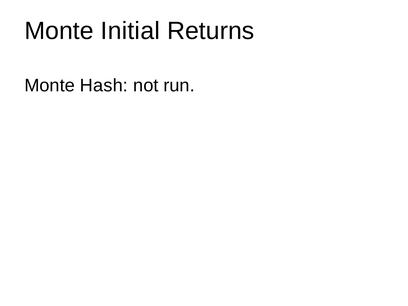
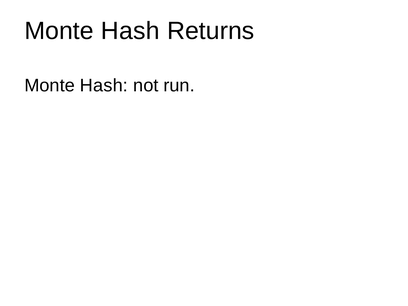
Initial at (130, 31): Initial -> Hash
